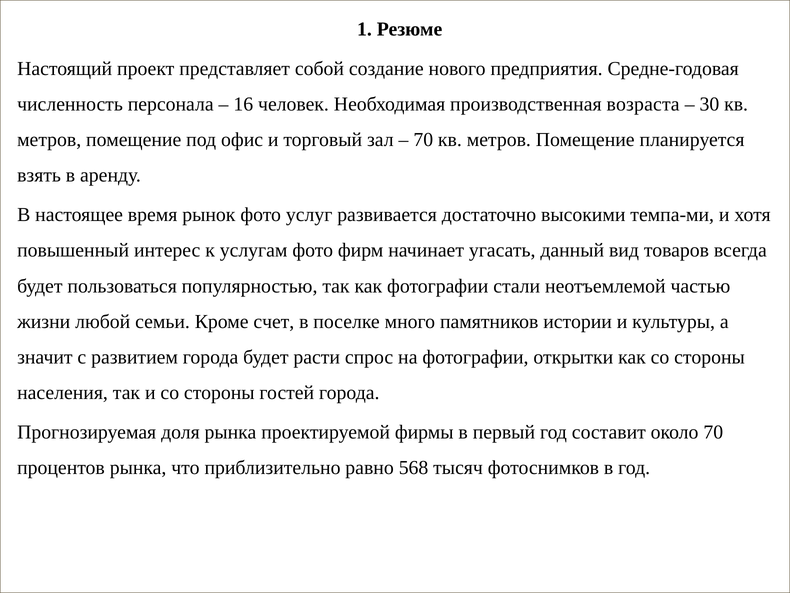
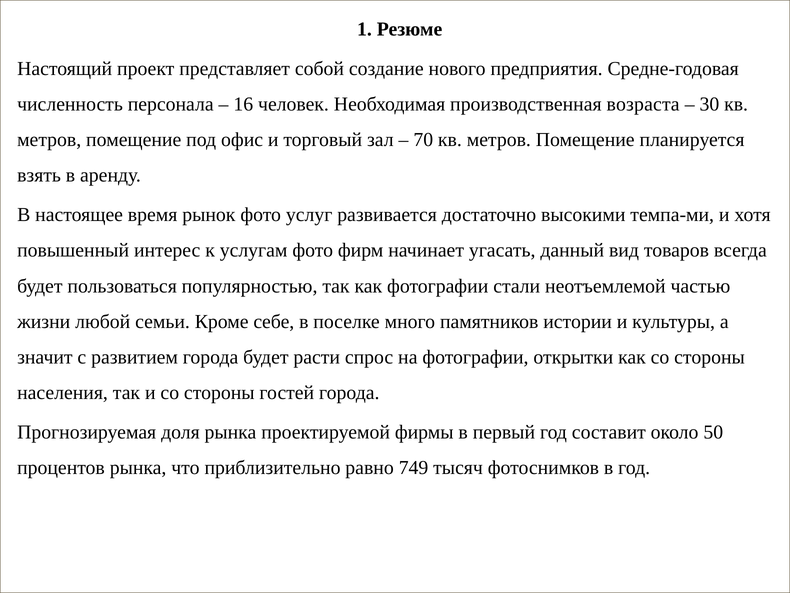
счет: счет -> себе
около 70: 70 -> 50
568: 568 -> 749
